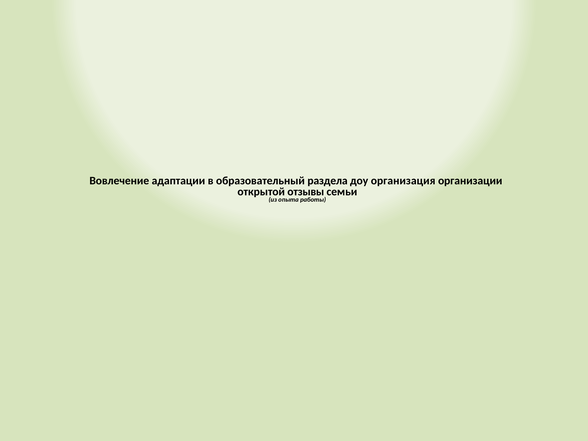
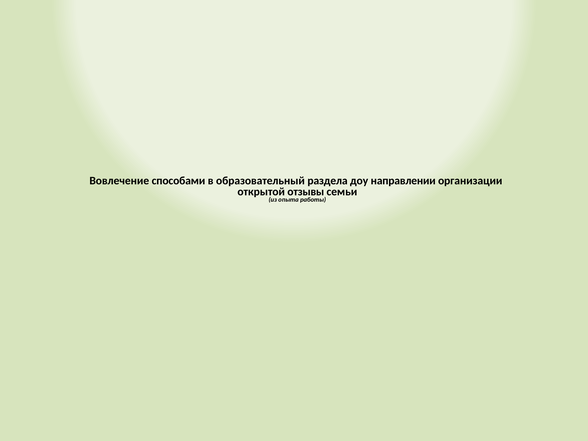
адаптации: адаптации -> способами
организация: организация -> направлении
